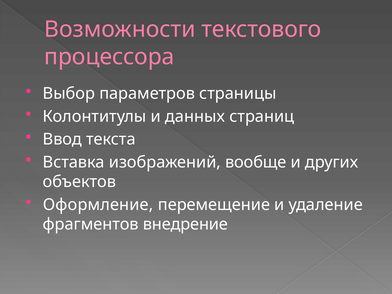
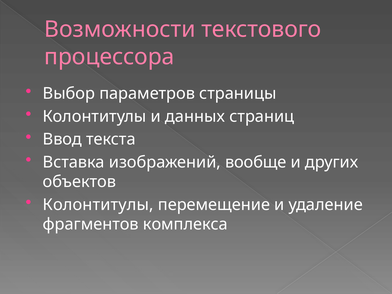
Оформление at (98, 205): Оформление -> Колонтитулы
внедрение: внедрение -> комплекса
